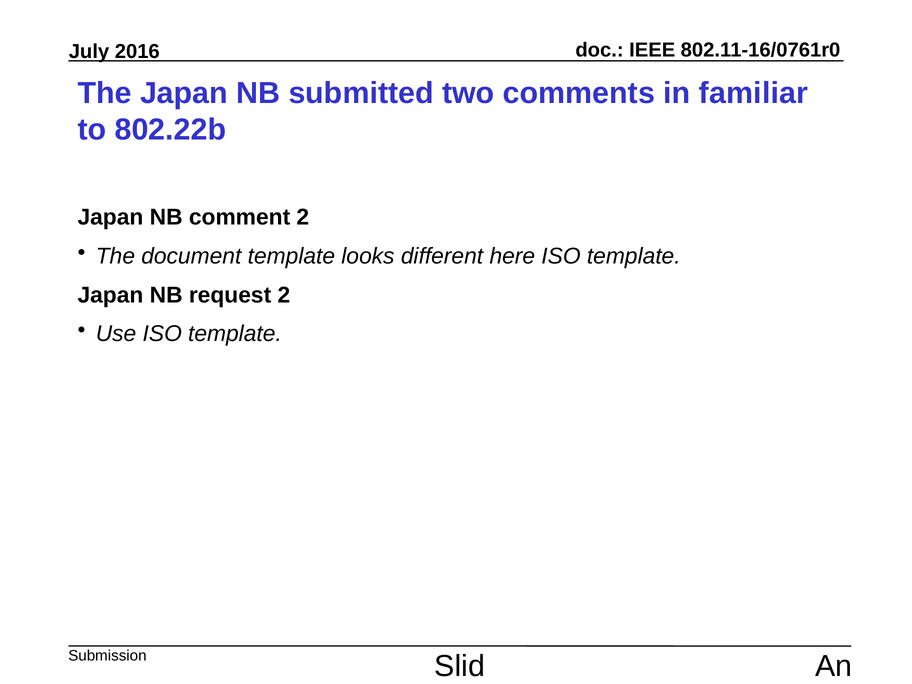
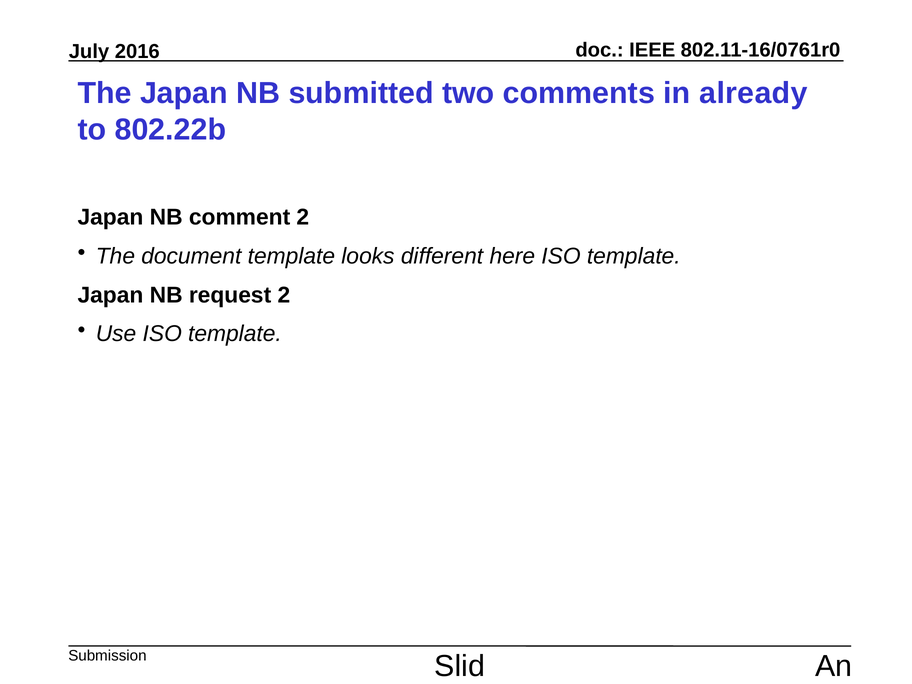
familiar: familiar -> already
